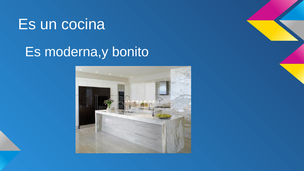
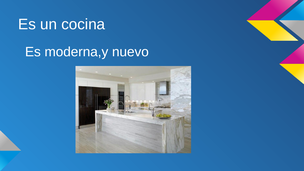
bonito: bonito -> nuevo
